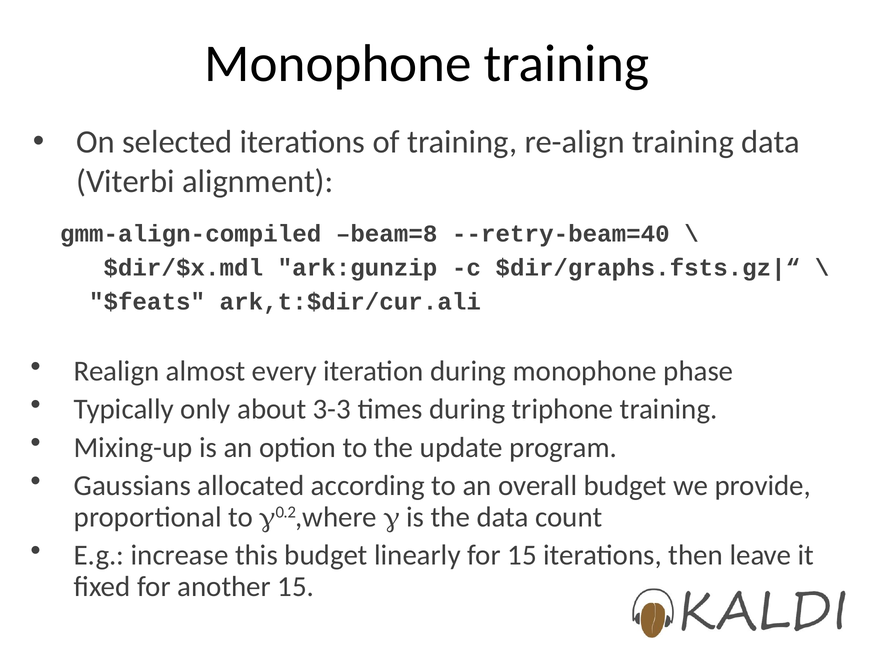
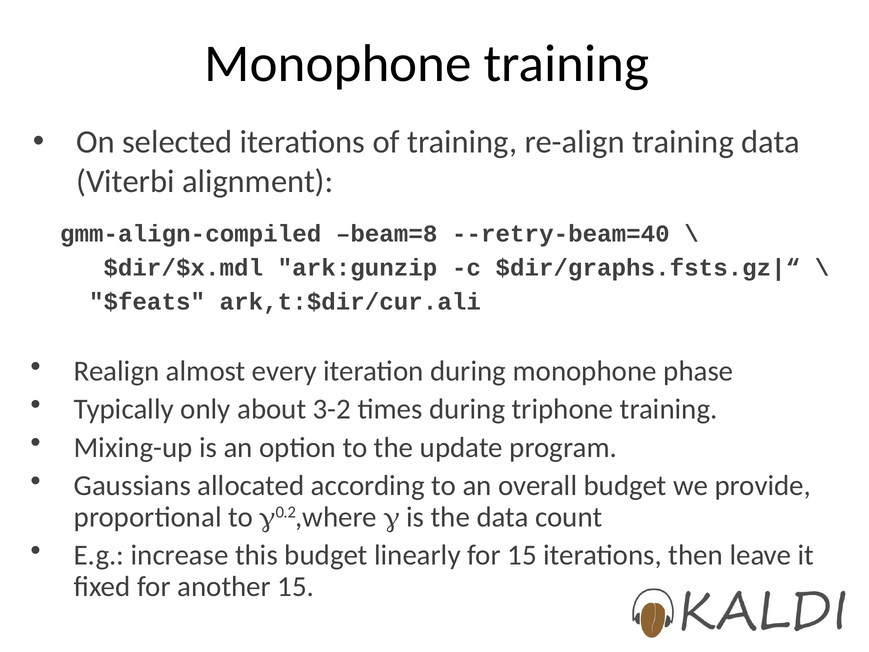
3-3: 3-3 -> 3-2
